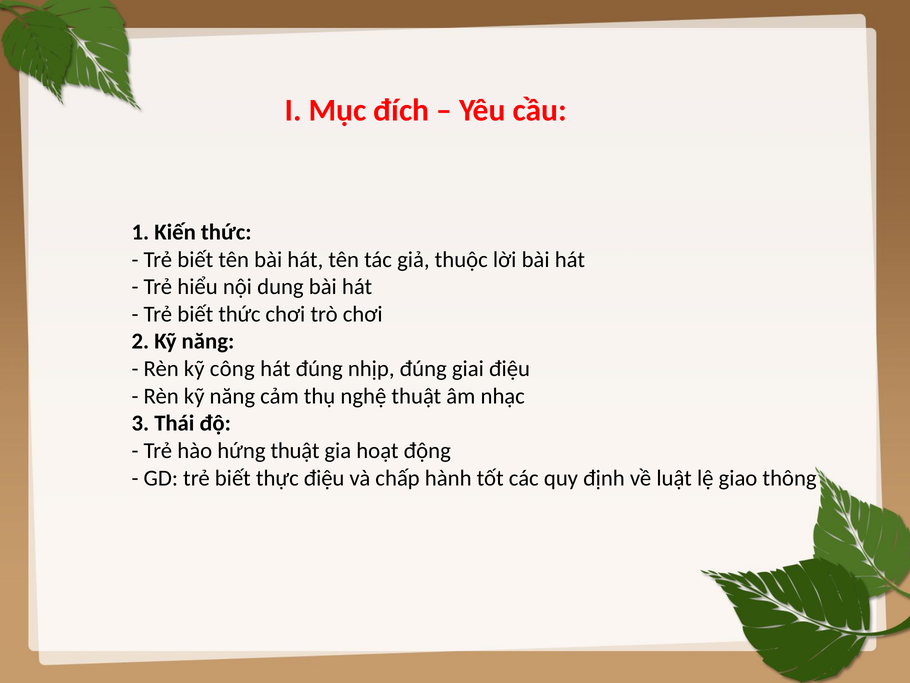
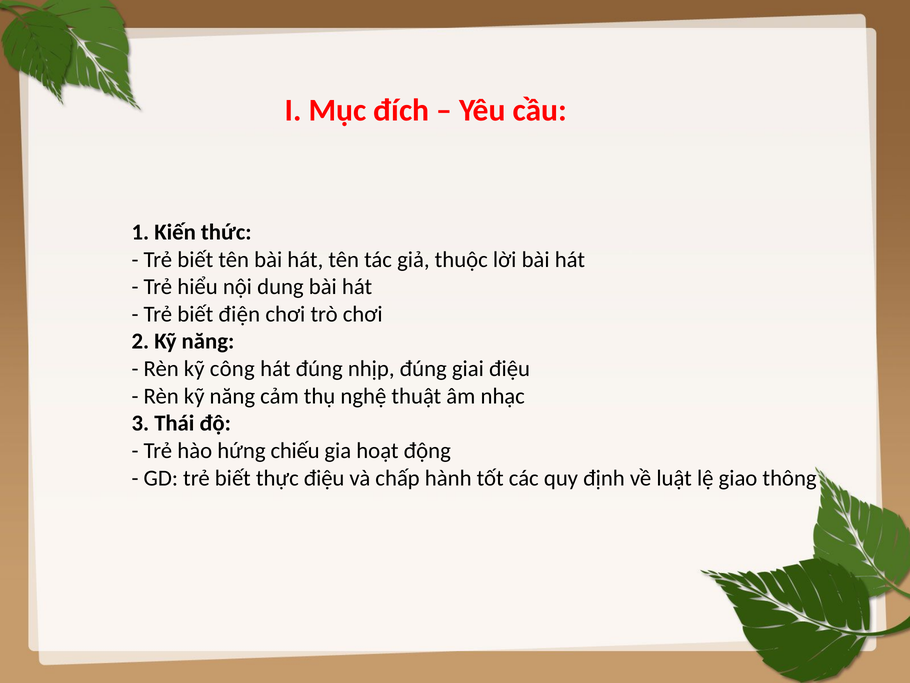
biết thức: thức -> điện
hứng thuật: thuật -> chiếu
